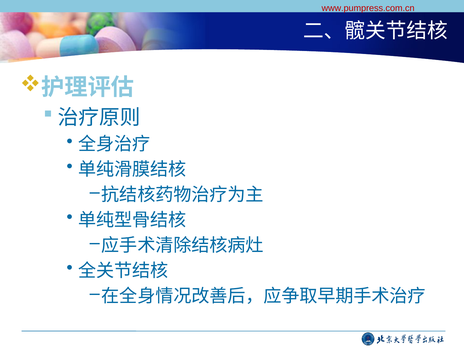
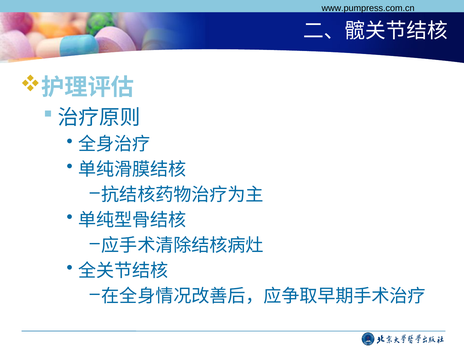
www.pumpress.com.cn colour: red -> black
